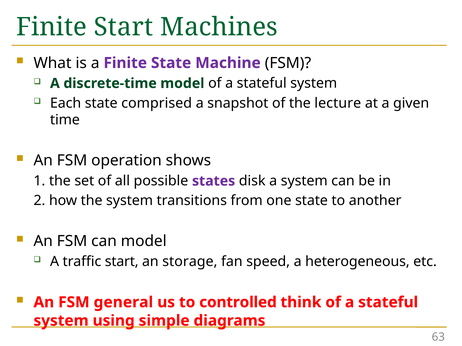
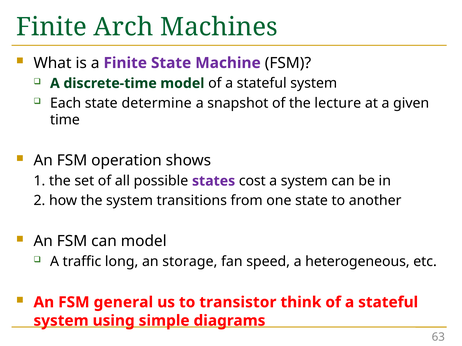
Finite Start: Start -> Arch
comprised: comprised -> determine
disk: disk -> cost
traffic start: start -> long
controlled: controlled -> transistor
